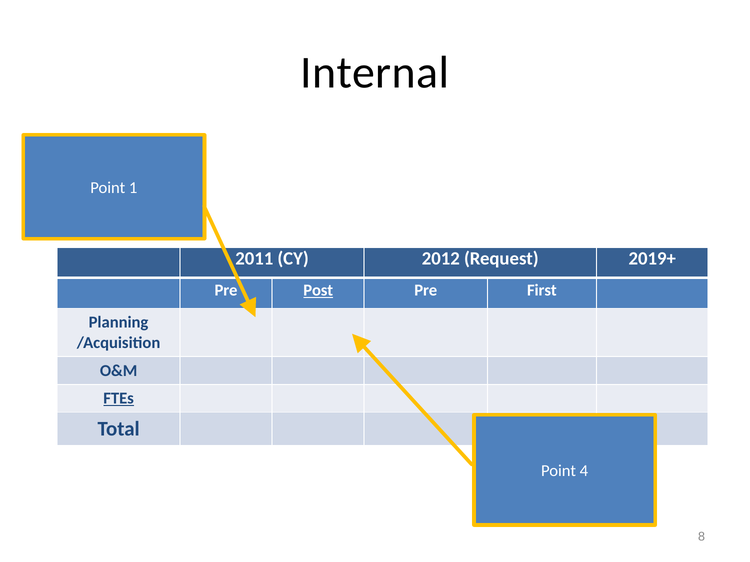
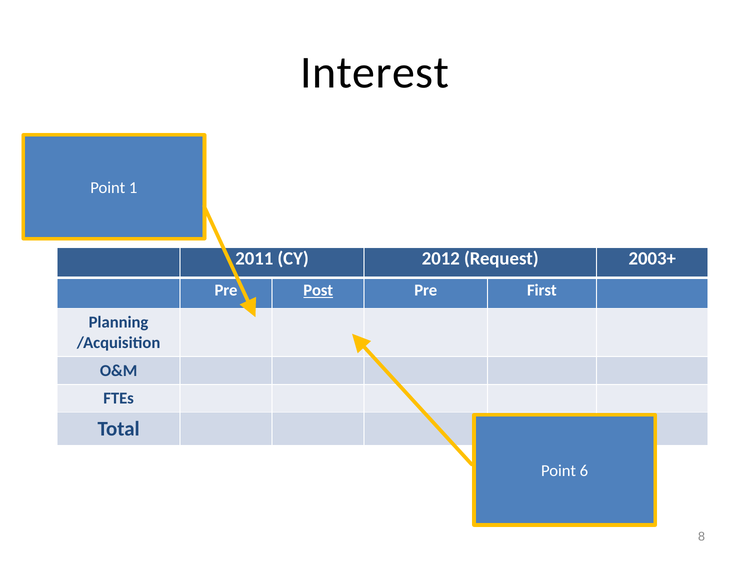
Internal: Internal -> Interest
2019+: 2019+ -> 2003+
FTEs underline: present -> none
4: 4 -> 6
